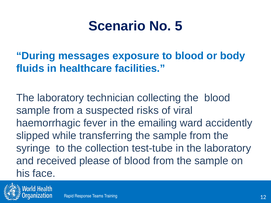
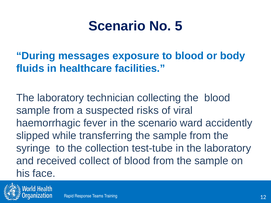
the emailing: emailing -> scenario
please: please -> collect
